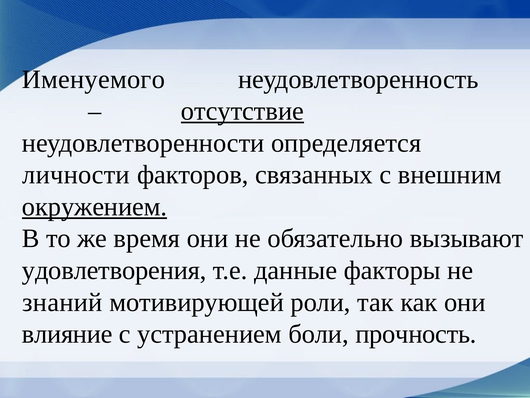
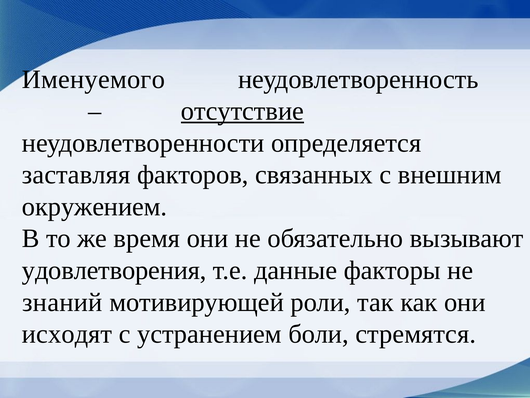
личности: личности -> заставляя
окружением underline: present -> none
влияние: влияние -> исходят
прочность: прочность -> стремятся
